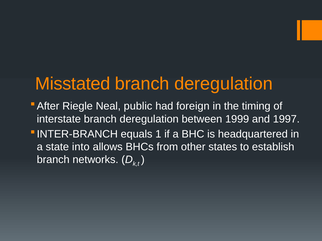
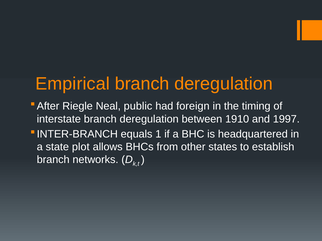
Misstated: Misstated -> Empirical
1999: 1999 -> 1910
into: into -> plot
